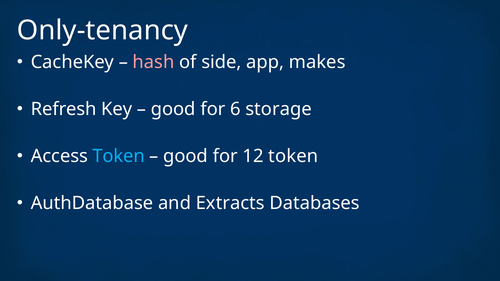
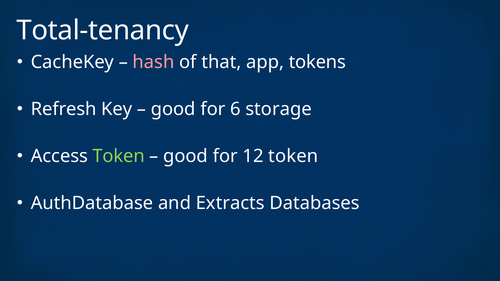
Only-tenancy: Only-tenancy -> Total-tenancy
side: side -> that
makes: makes -> tokens
Token at (119, 156) colour: light blue -> light green
